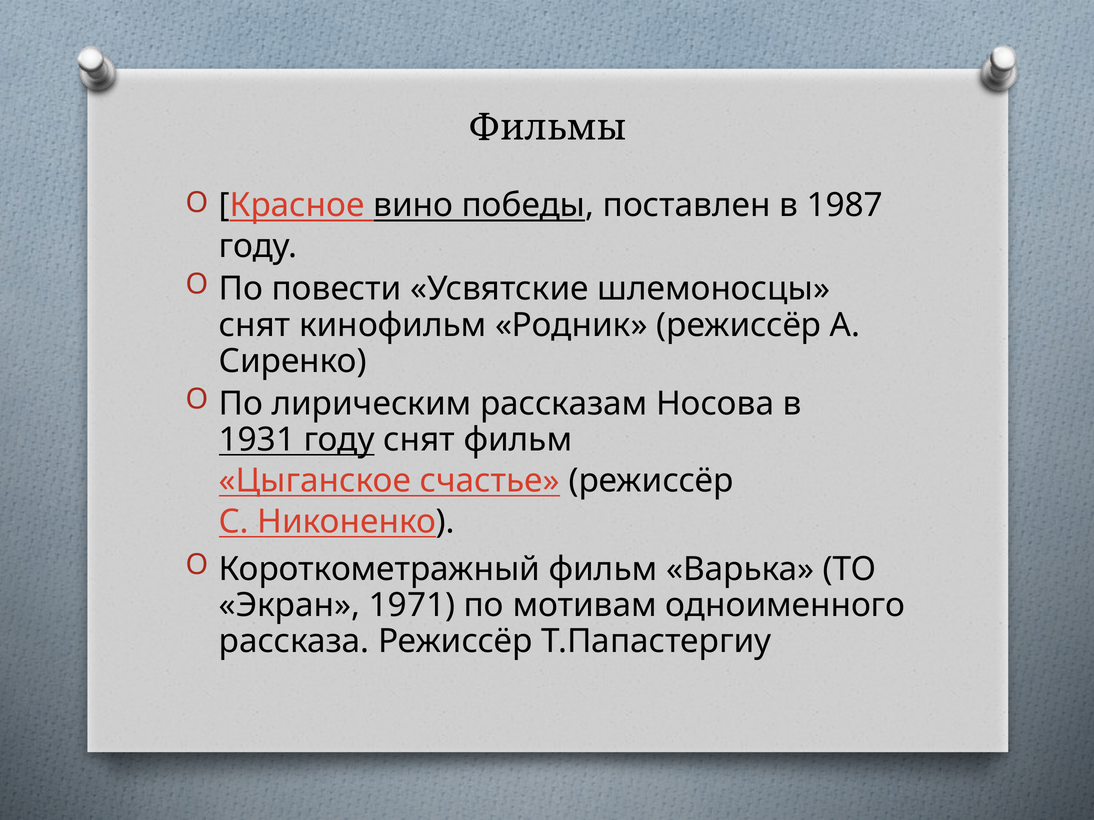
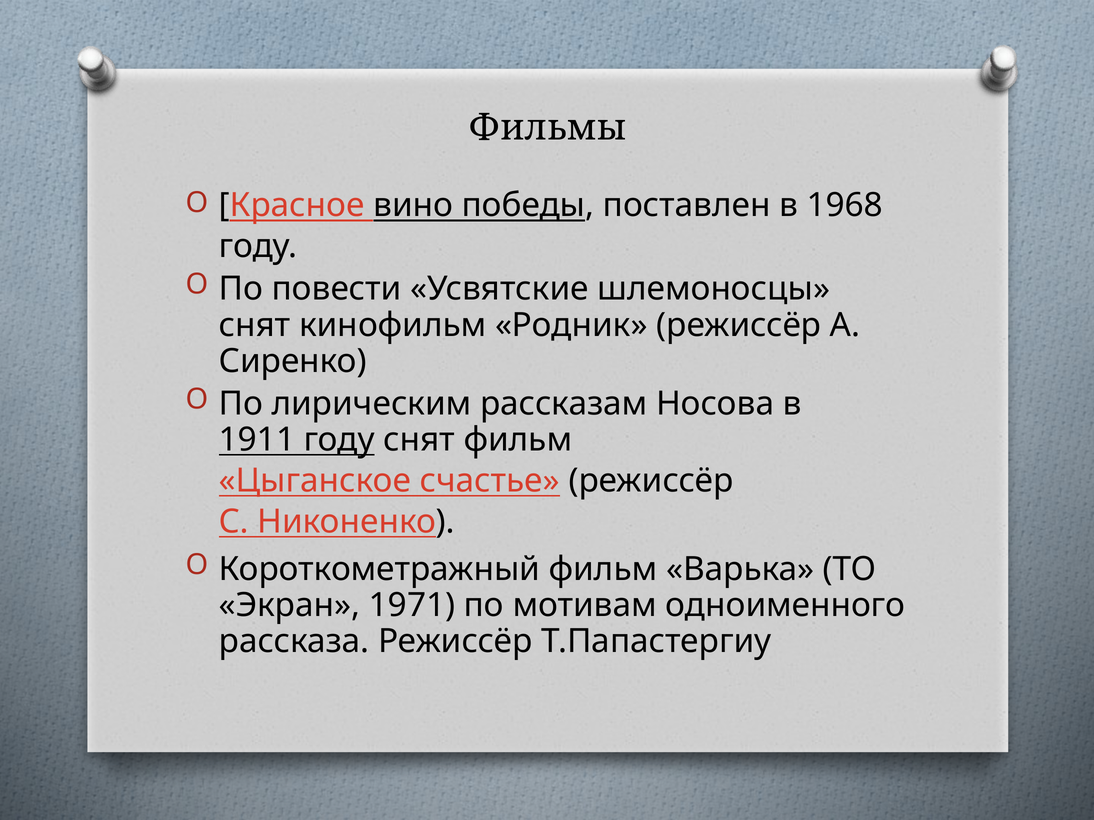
1987: 1987 -> 1968
1931: 1931 -> 1911
